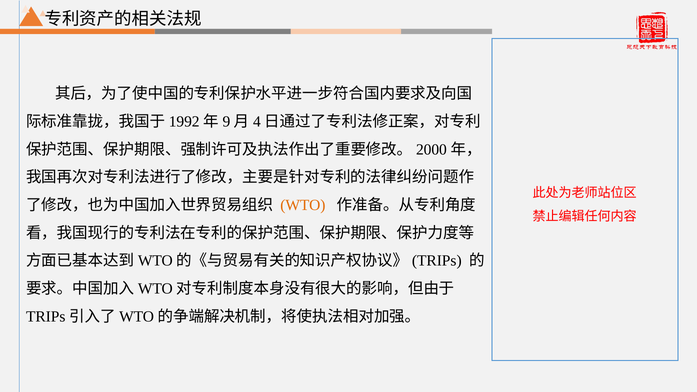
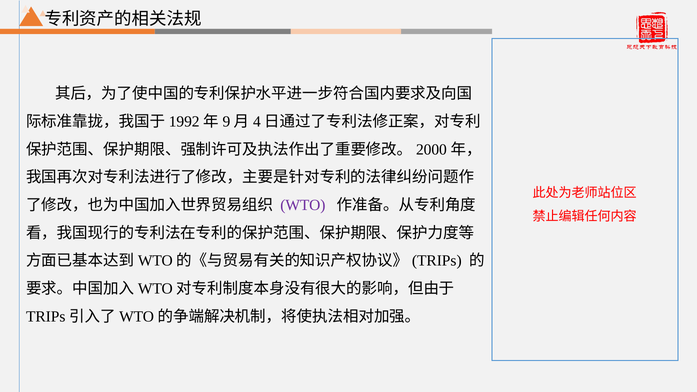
WTO colour: orange -> purple
